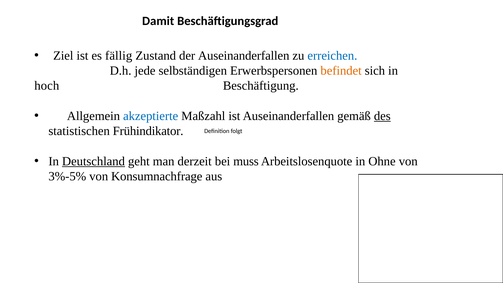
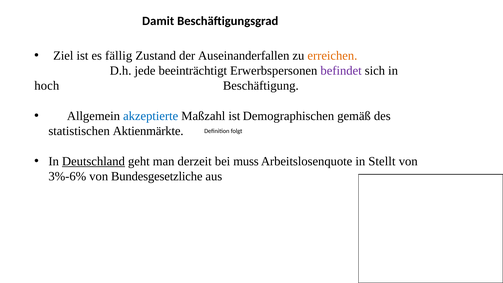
erreichen colour: blue -> orange
selbständigen: selbständigen -> beeinträchtigt
befindet colour: orange -> purple
ist Auseinanderfallen: Auseinanderfallen -> Demographischen
des underline: present -> none
Frühindikator: Frühindikator -> Aktienmärkte
Ohne: Ohne -> Stellt
3%-5%: 3%-5% -> 3%-6%
Konsumnachfrage: Konsumnachfrage -> Bundesgesetzliche
